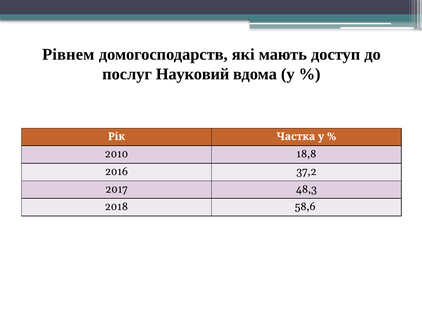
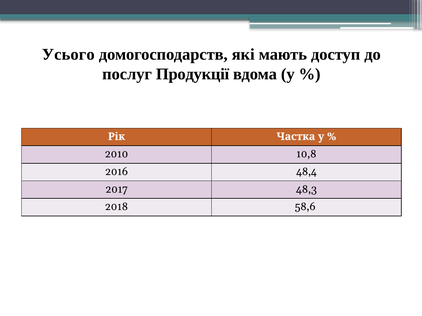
Рівнем: Рівнем -> Усього
Науковий: Науковий -> Продукції
18,8: 18,8 -> 10,8
37,2: 37,2 -> 48,4
